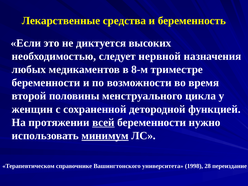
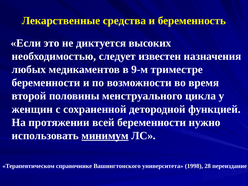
нервной: нервной -> известен
8-м: 8-м -> 9-м
всей underline: present -> none
